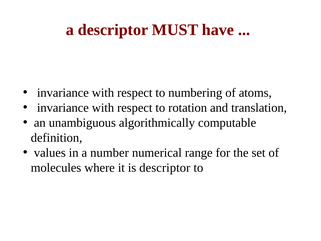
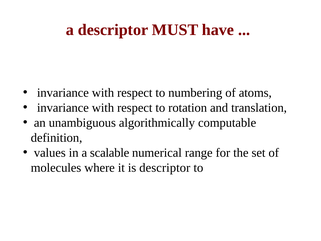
number: number -> scalable
